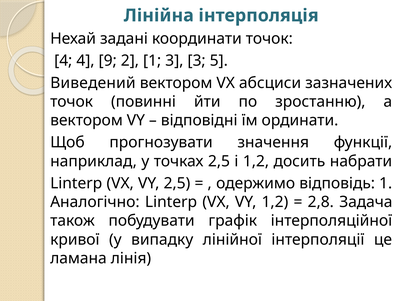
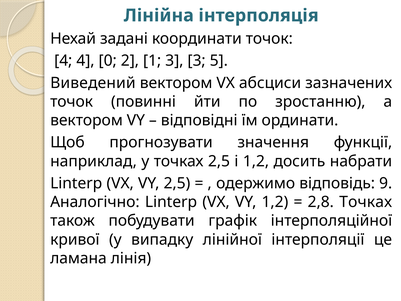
9: 9 -> 0
відповідь 1: 1 -> 9
2,8 Задача: Задача -> Точках
